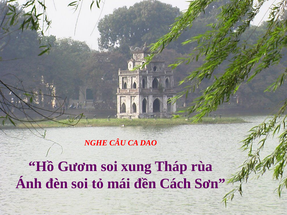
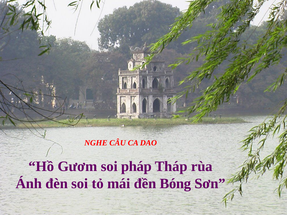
xung: xung -> pháp
Cách: Cách -> Bóng
